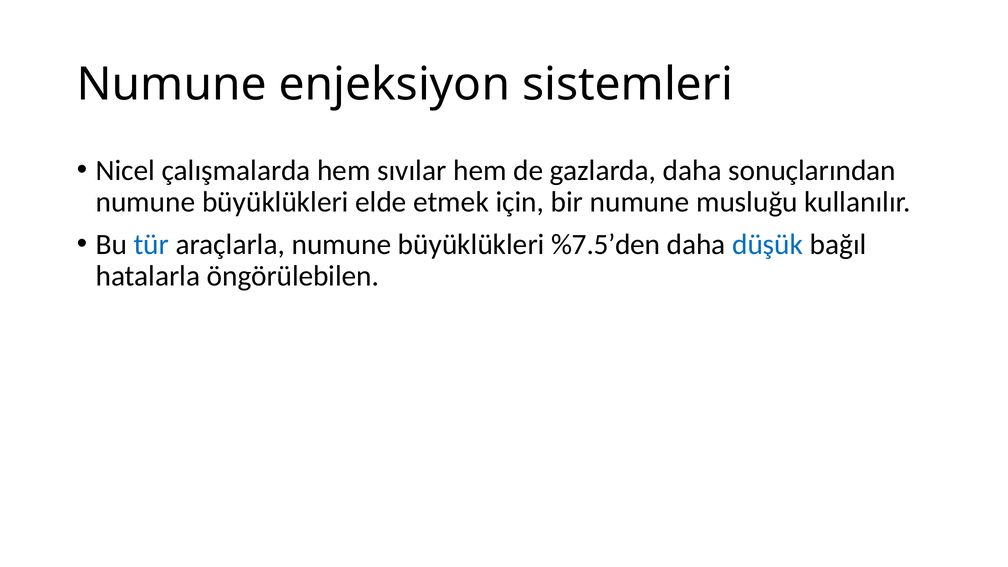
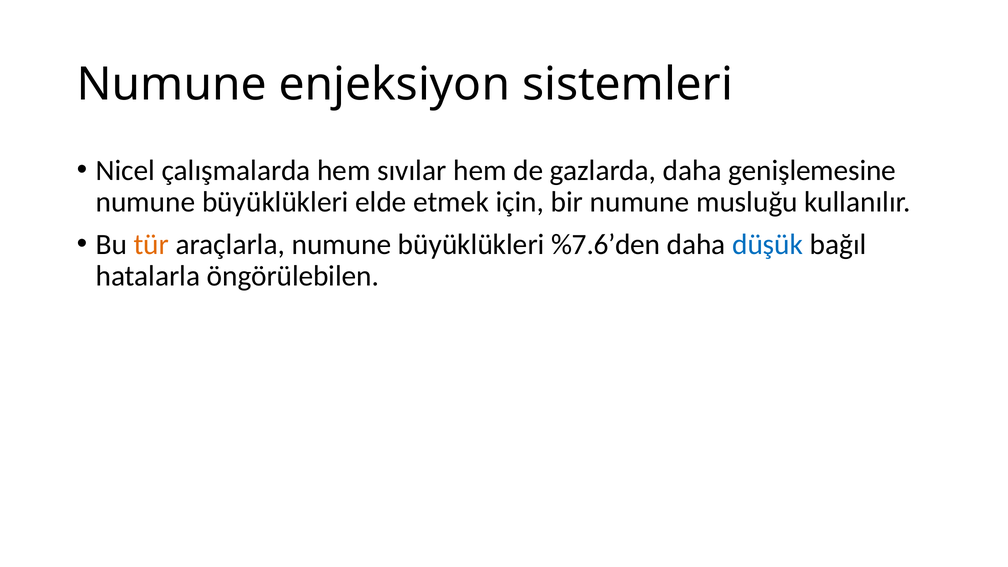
sonuçlarından: sonuçlarından -> genişlemesine
tür colour: blue -> orange
%7.5’den: %7.5’den -> %7.6’den
